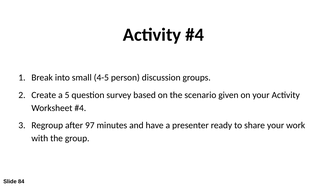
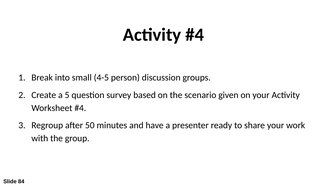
97: 97 -> 50
